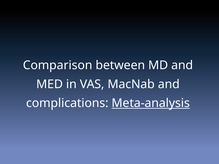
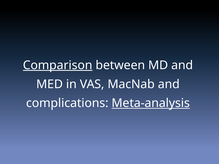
Comparison underline: none -> present
